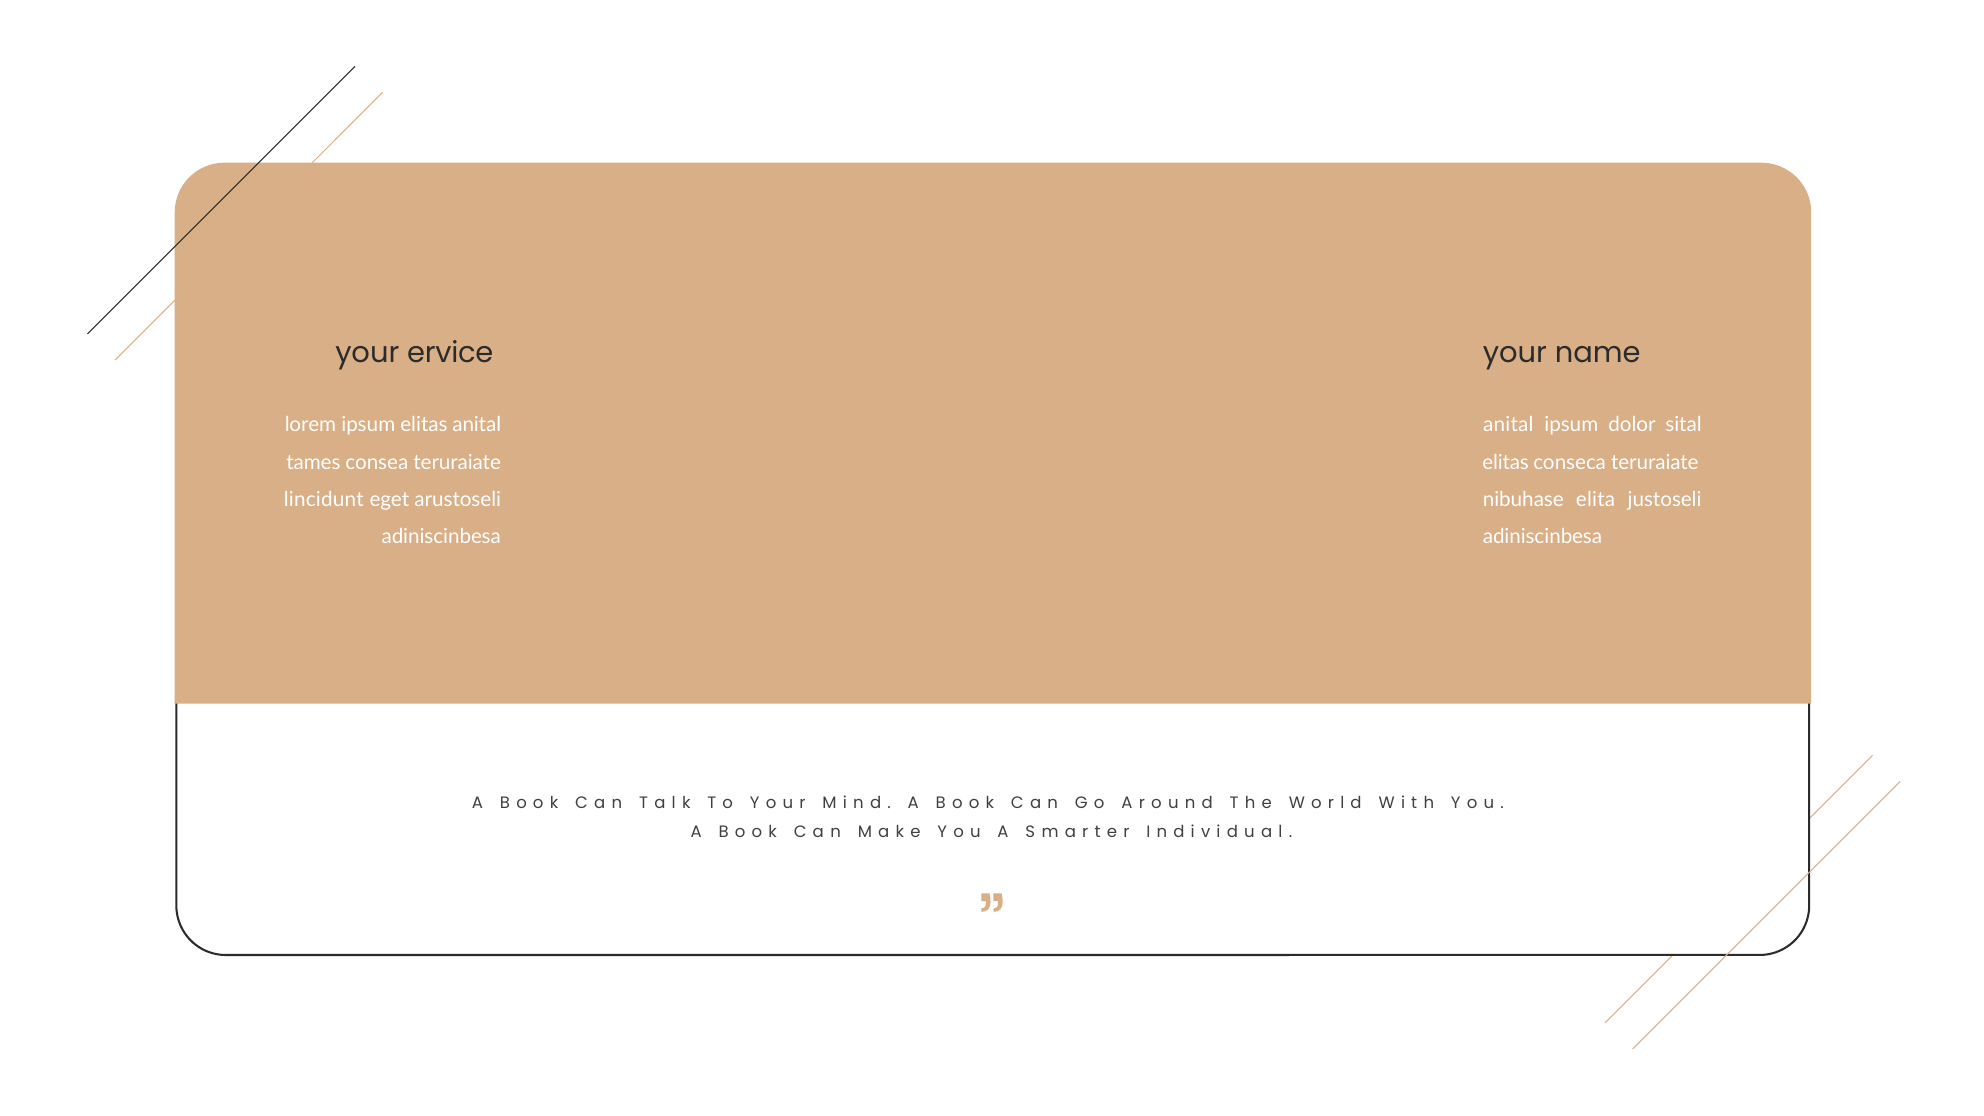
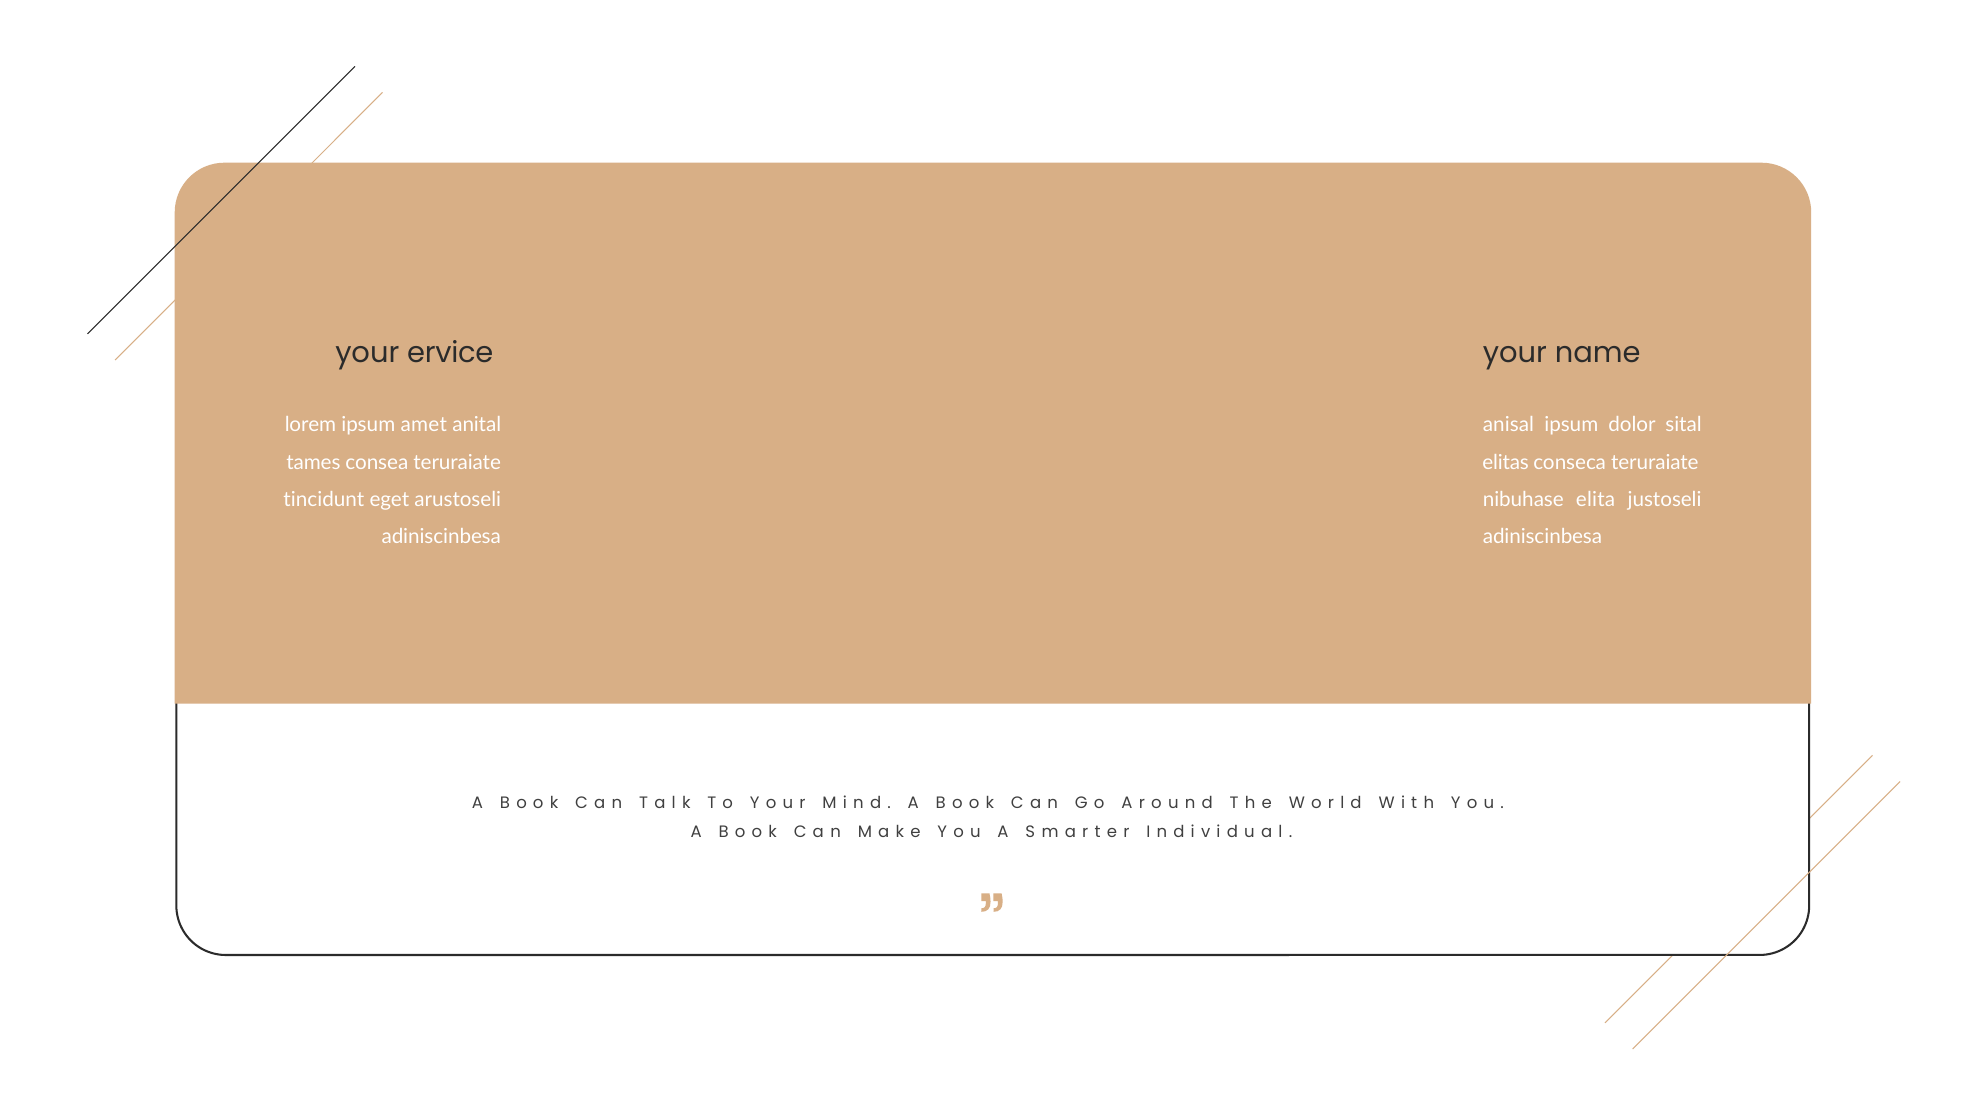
ipsum elitas: elitas -> amet
anital at (1508, 425): anital -> anisal
lincidunt: lincidunt -> tincidunt
